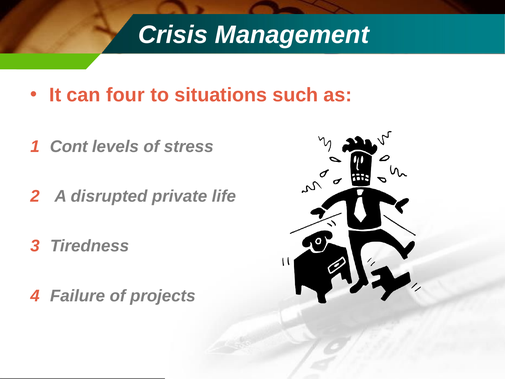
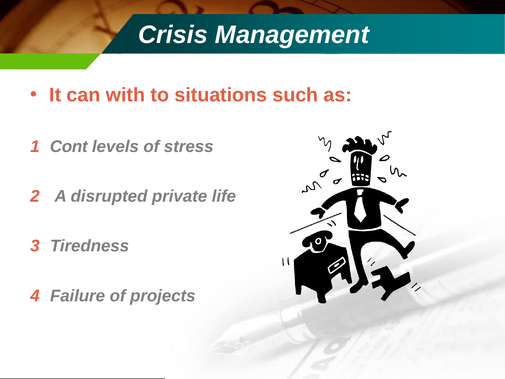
four: four -> with
